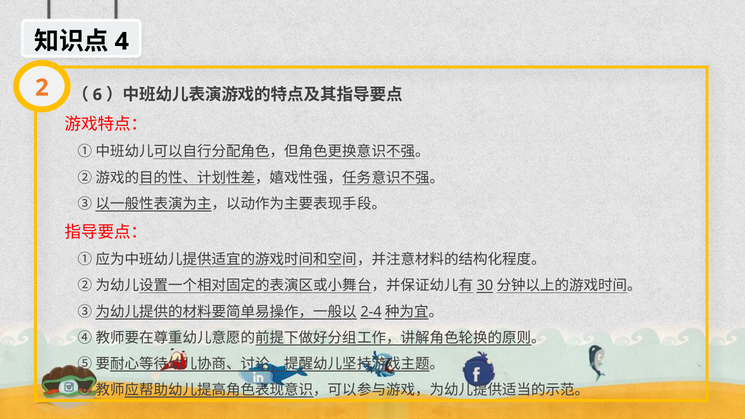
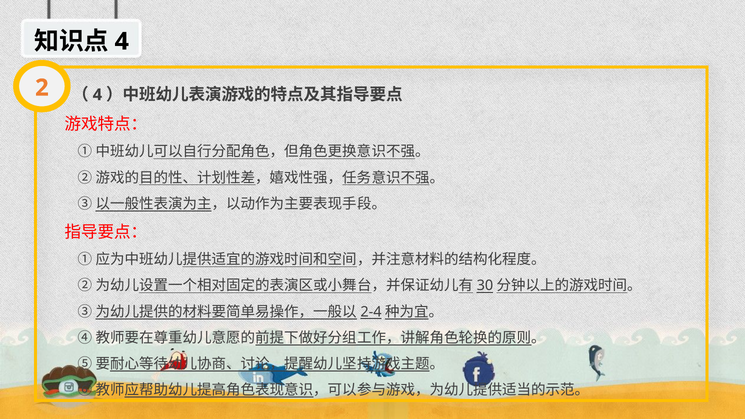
6 at (97, 95): 6 -> 4
